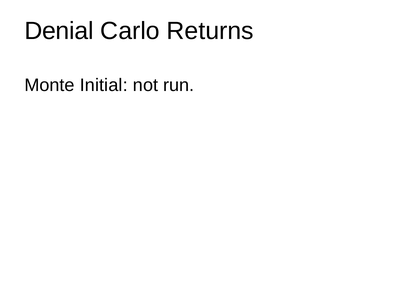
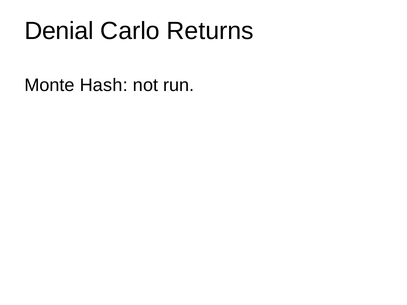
Initial: Initial -> Hash
